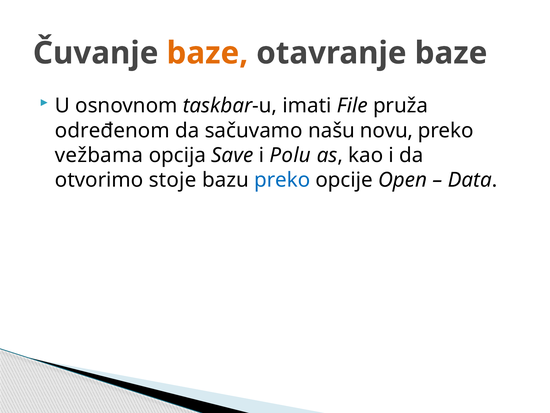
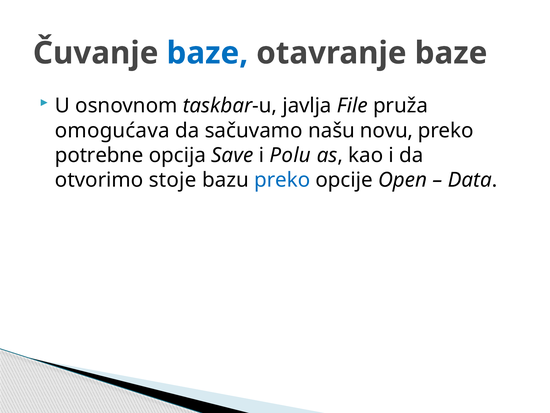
baze at (207, 53) colour: orange -> blue
imati: imati -> javlja
određenom: određenom -> omogućava
vežbama: vežbama -> potrebne
